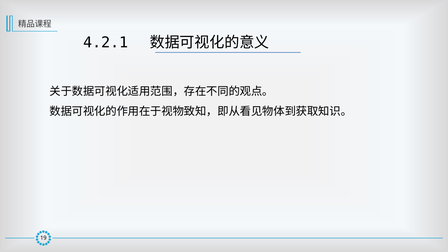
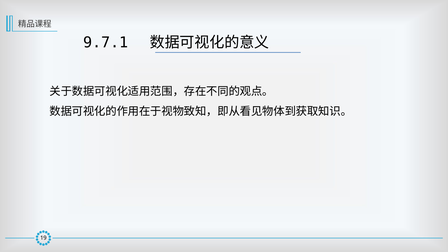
4.2.1: 4.2.1 -> 9.7.1
